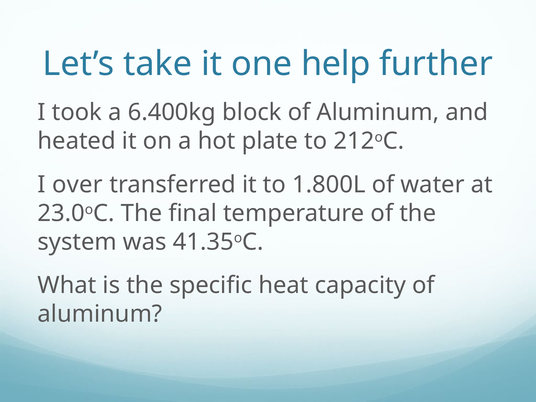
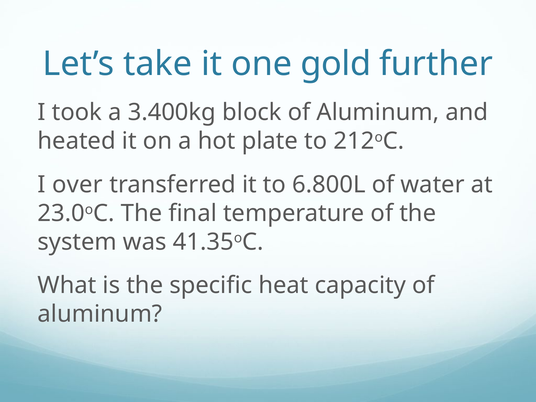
help: help -> gold
6.400kg: 6.400kg -> 3.400kg
1.800L: 1.800L -> 6.800L
